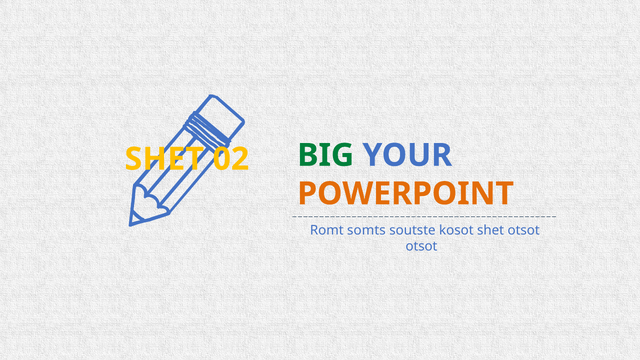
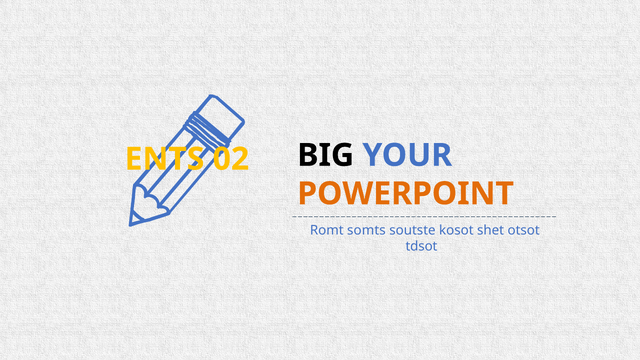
SHET at (164, 159): SHET -> ENTS
BIG colour: green -> black
otsot at (421, 246): otsot -> tdsot
